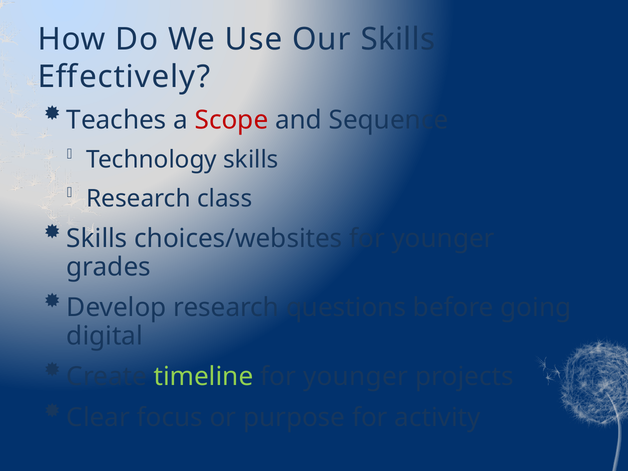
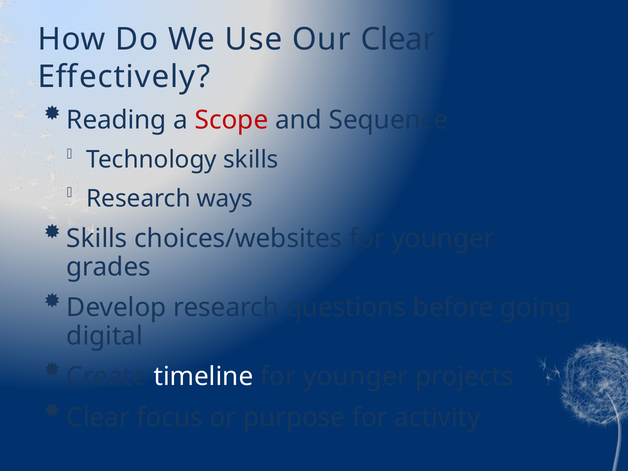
Our Skills: Skills -> Clear
Teaches: Teaches -> Reading
class: class -> ways
timeline colour: light green -> white
